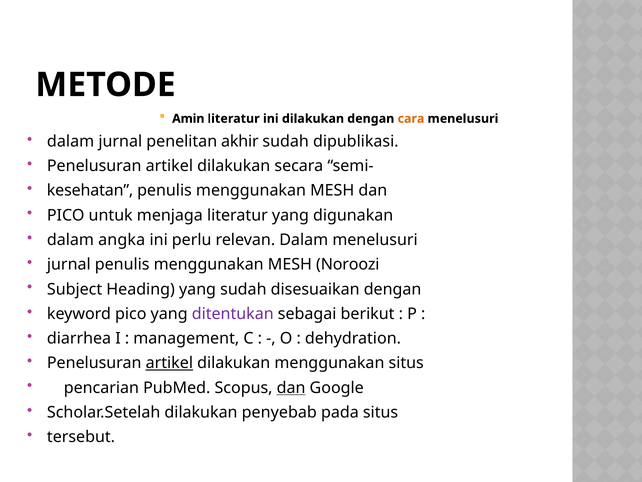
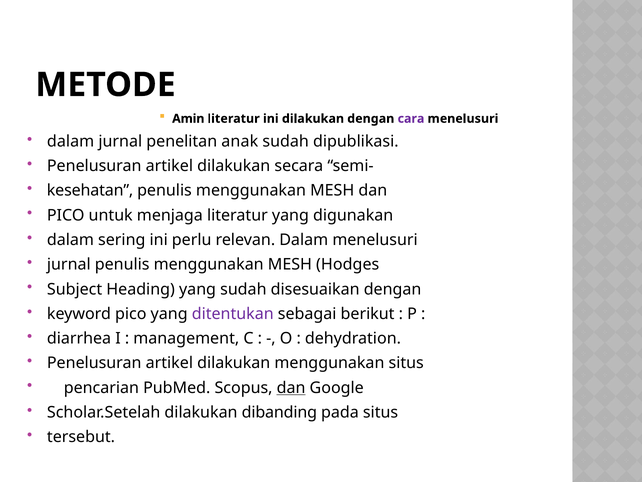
cara colour: orange -> purple
akhir: akhir -> anak
angka: angka -> sering
Noroozi: Noroozi -> Hodges
artikel at (169, 363) underline: present -> none
penyebab: penyebab -> dibanding
